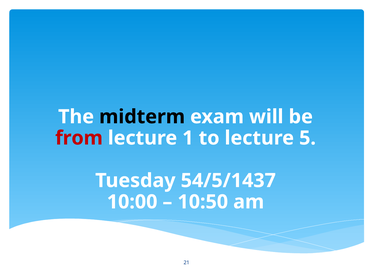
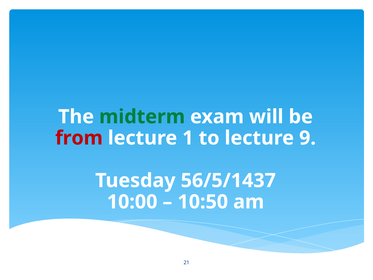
midterm colour: black -> green
5: 5 -> 9
54/5/1437: 54/5/1437 -> 56/5/1437
